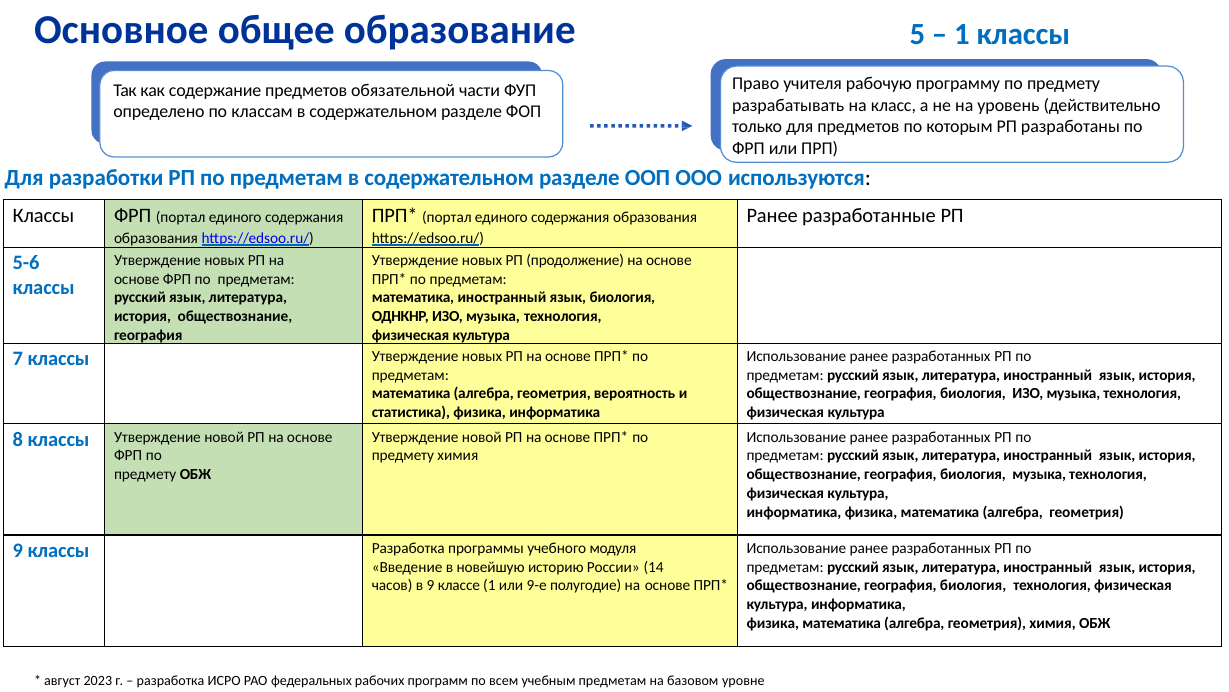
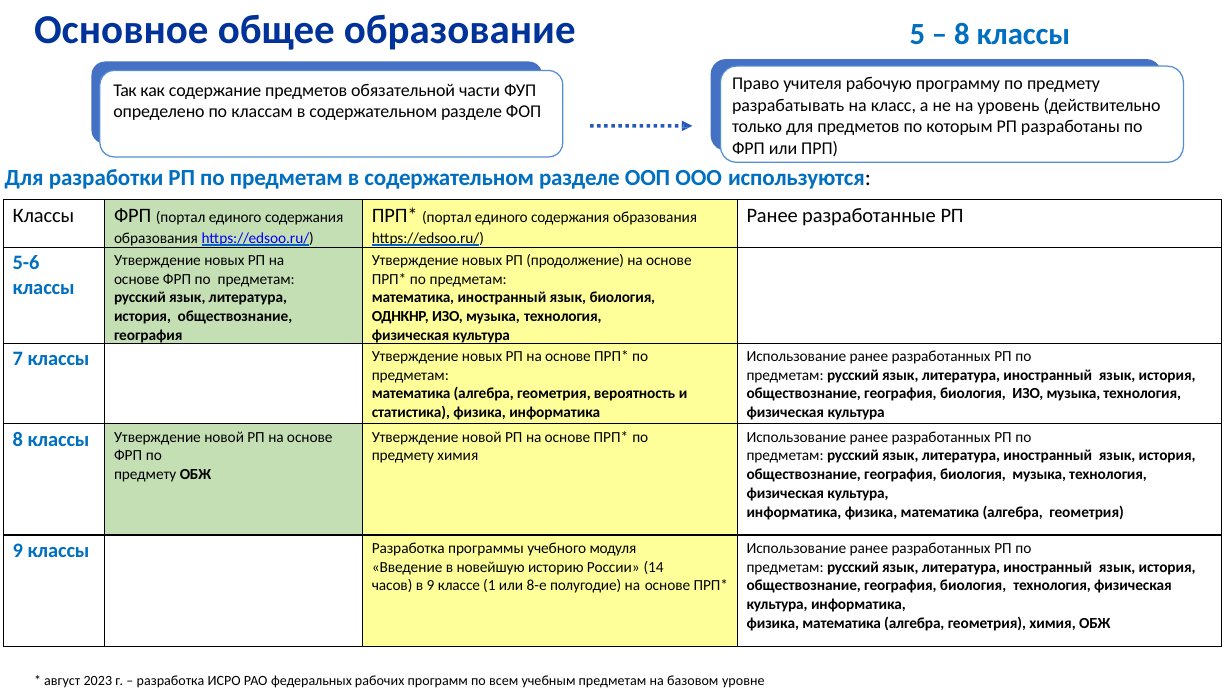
1 at (962, 34): 1 -> 8
9-е: 9-е -> 8-е
